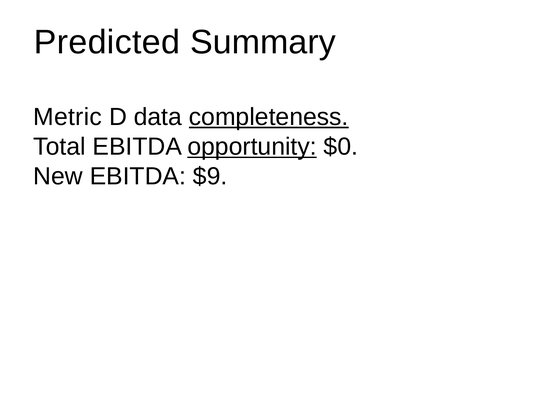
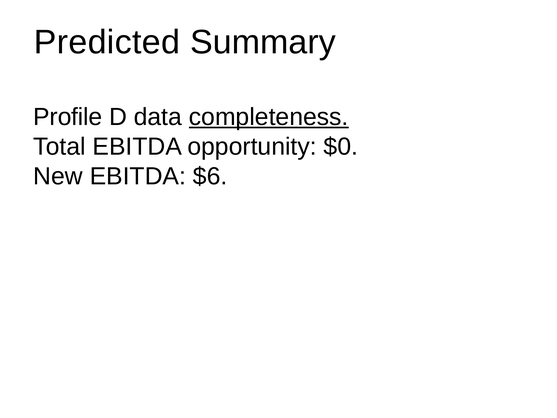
Metric: Metric -> Profile
opportunity underline: present -> none
$9: $9 -> $6
